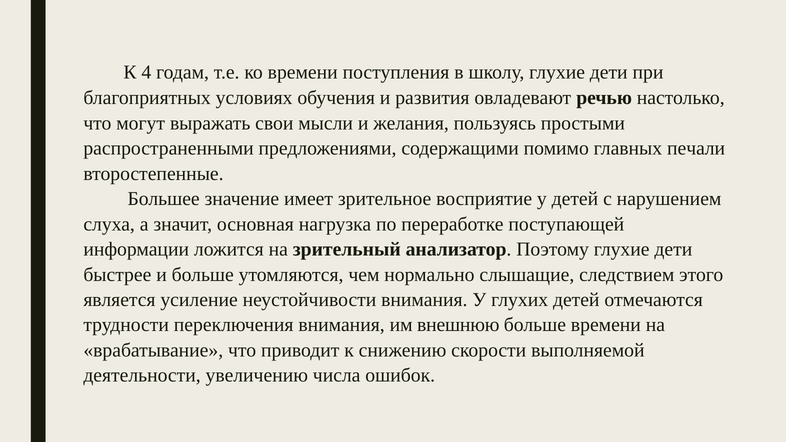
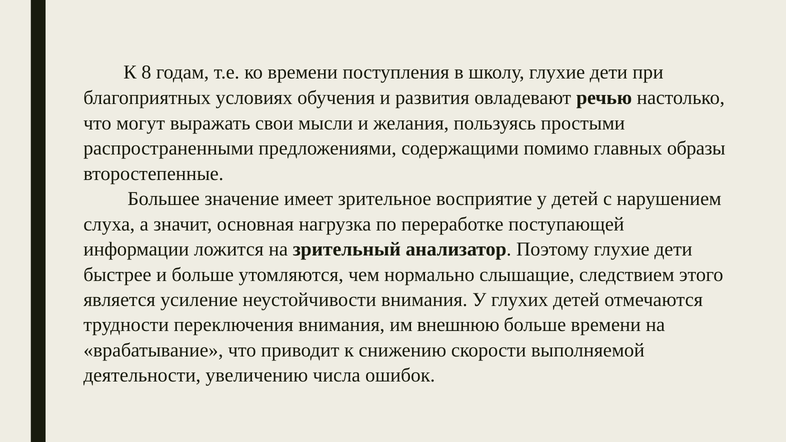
4: 4 -> 8
печали: печали -> образы
